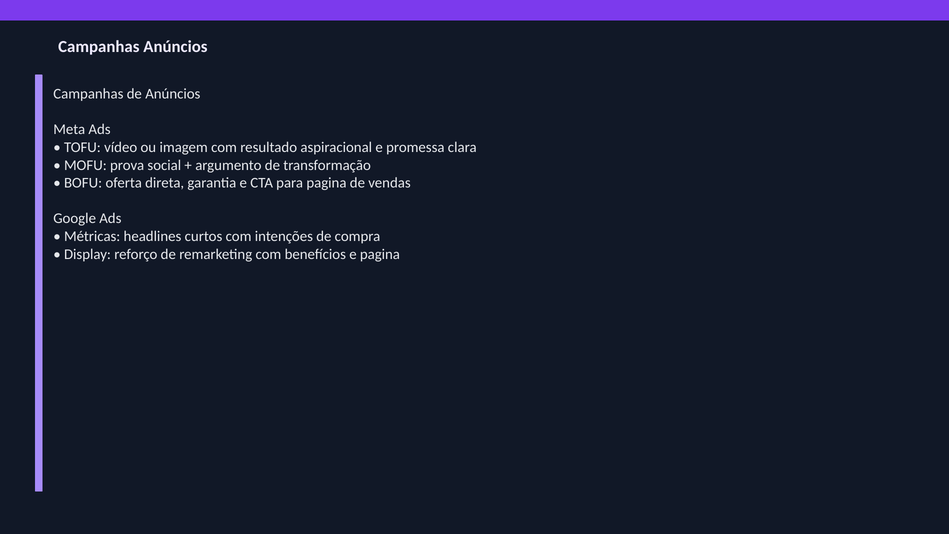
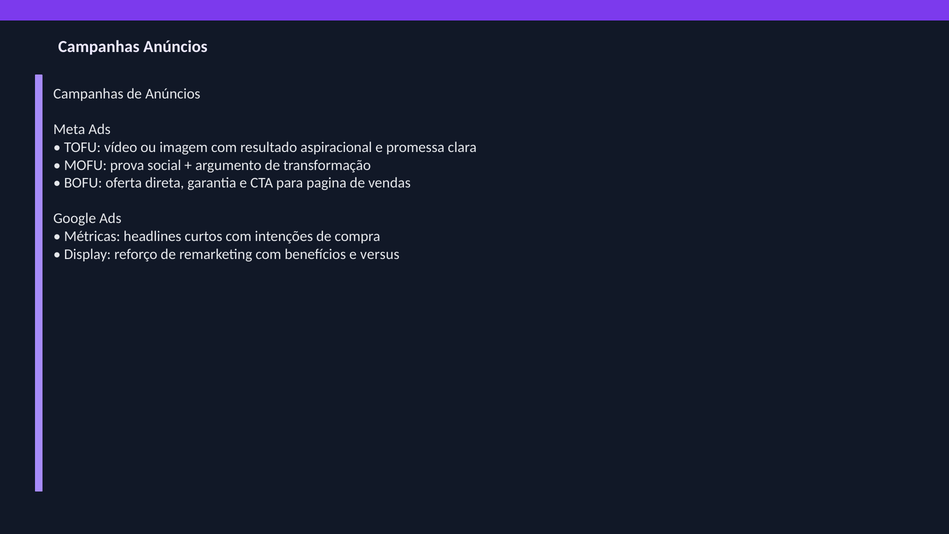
e pagina: pagina -> versus
